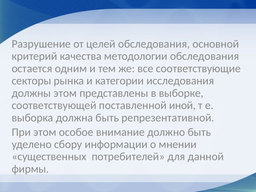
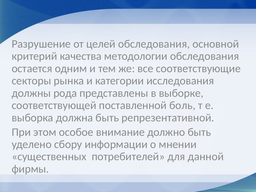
должны этом: этом -> рода
иной: иной -> боль
